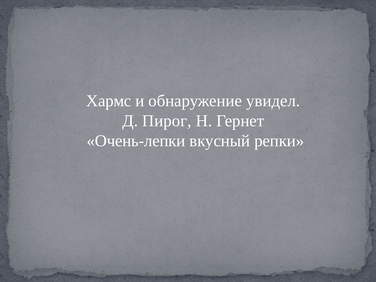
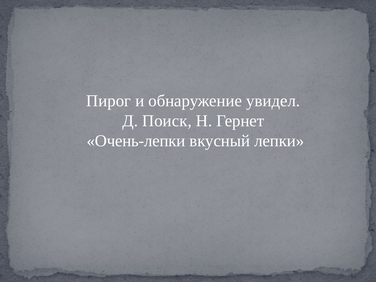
Хармс: Хармс -> Пирог
Пирог: Пирог -> Поиск
репки: репки -> лепки
